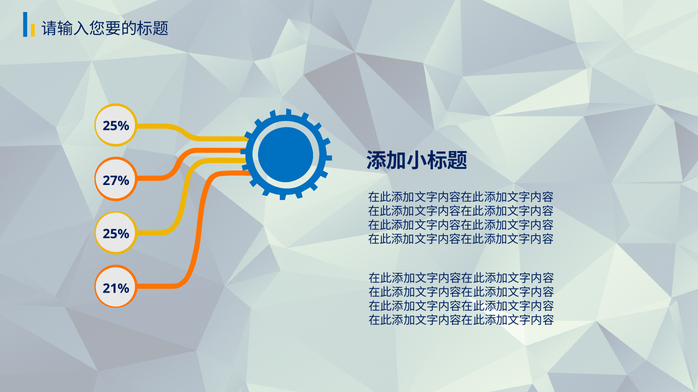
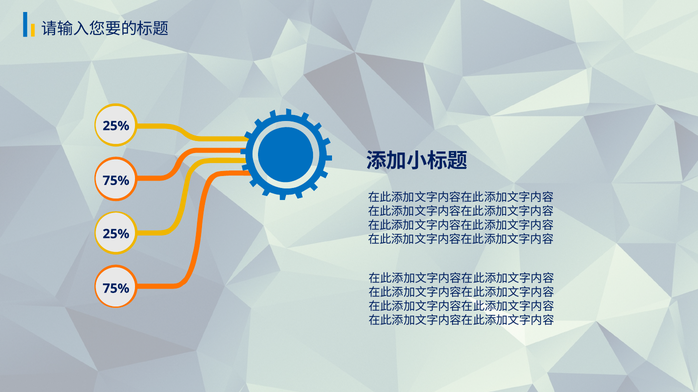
27% at (116, 181): 27% -> 75%
21% at (116, 289): 21% -> 75%
